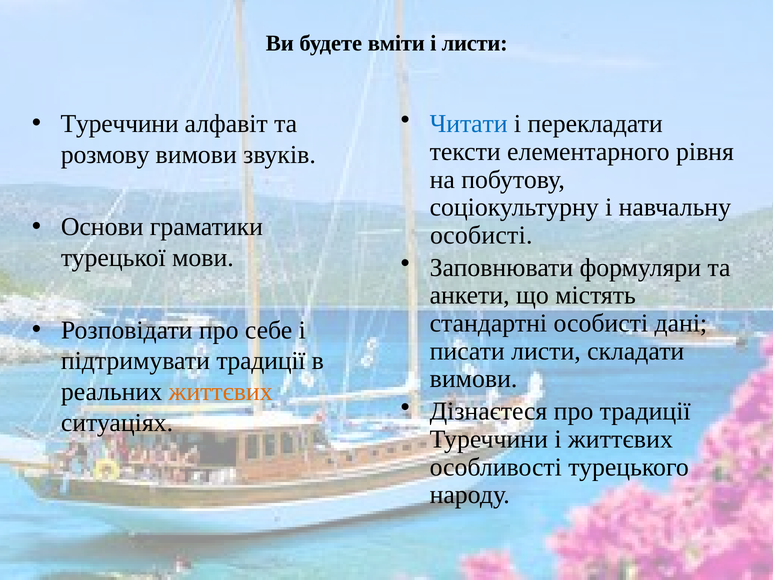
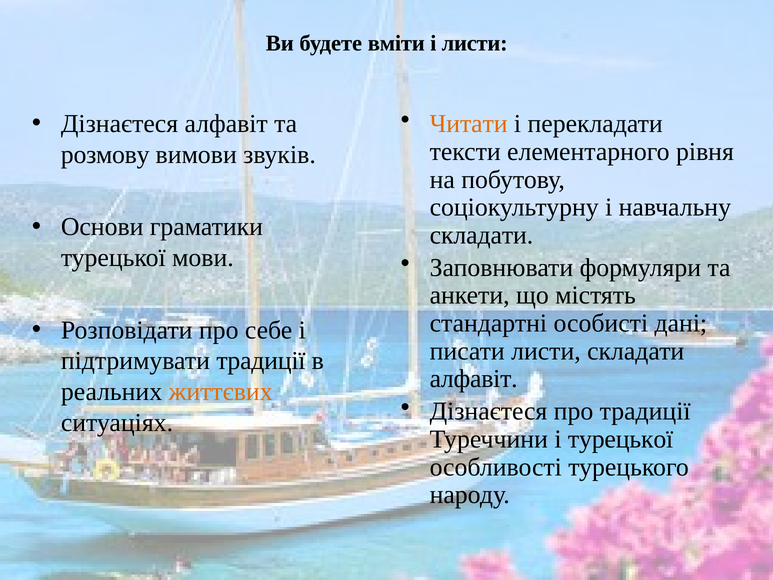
Читати colour: blue -> orange
Туреччини at (120, 124): Туреччини -> Дізнаєтеся
особисті at (481, 235): особисті -> складати
вимови at (474, 379): вимови -> алфавіт
і життєвих: життєвих -> турецької
